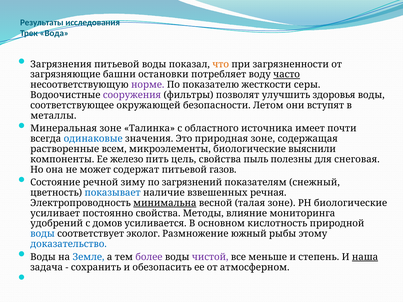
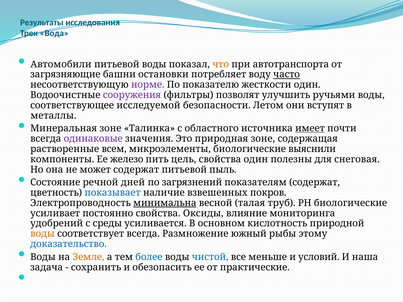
Загрязнения: Загрязнения -> Автомобили
загрязненности: загрязненности -> автотранспорта
жесткости серы: серы -> один
здоровья: здоровья -> ручьями
окружающей: окружающей -> исследуемой
имеет underline: none -> present
одинаковые colour: blue -> purple
свойства пыль: пыль -> один
газов: газов -> пыль
зиму: зиму -> дней
показателям снежный: снежный -> содержат
речная: речная -> покров
талая зоне: зоне -> труб
Методы: Методы -> Оксиды
домов: домов -> среды
воды at (43, 234) colour: blue -> orange
соответствует эколог: эколог -> всегда
Земле colour: blue -> orange
более colour: purple -> blue
чистой colour: purple -> blue
степень: степень -> условий
наша underline: present -> none
атмосферном: атмосферном -> практические
